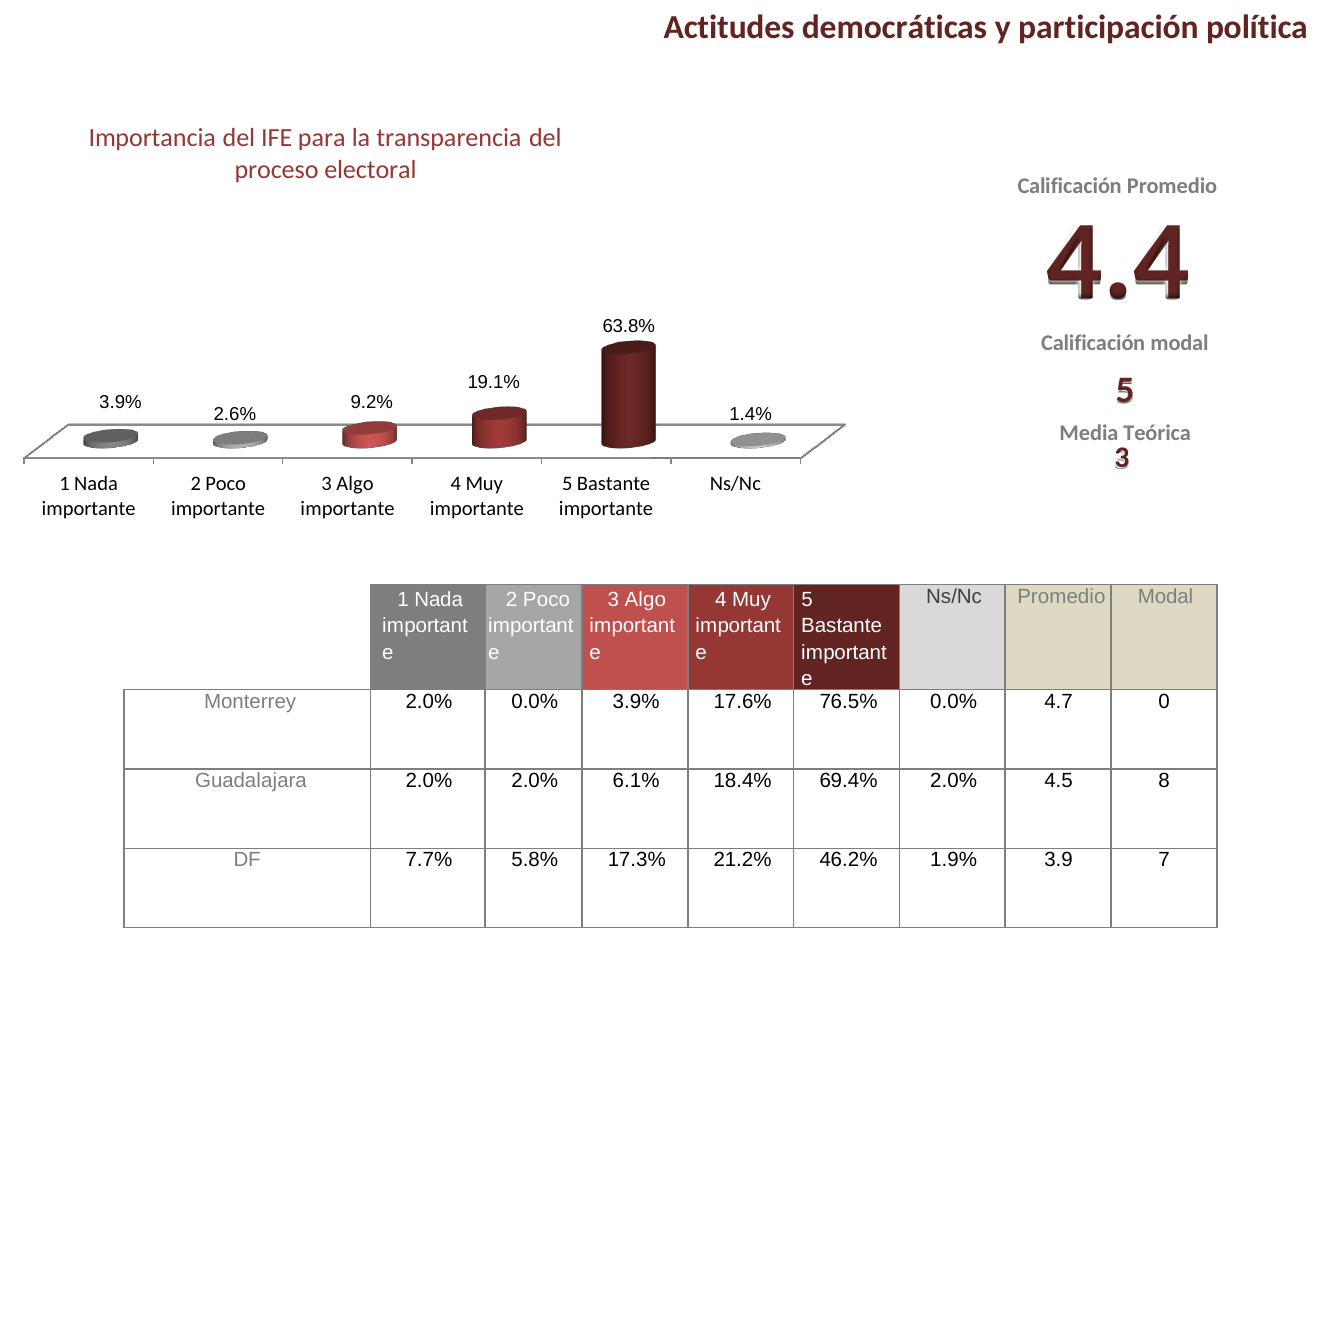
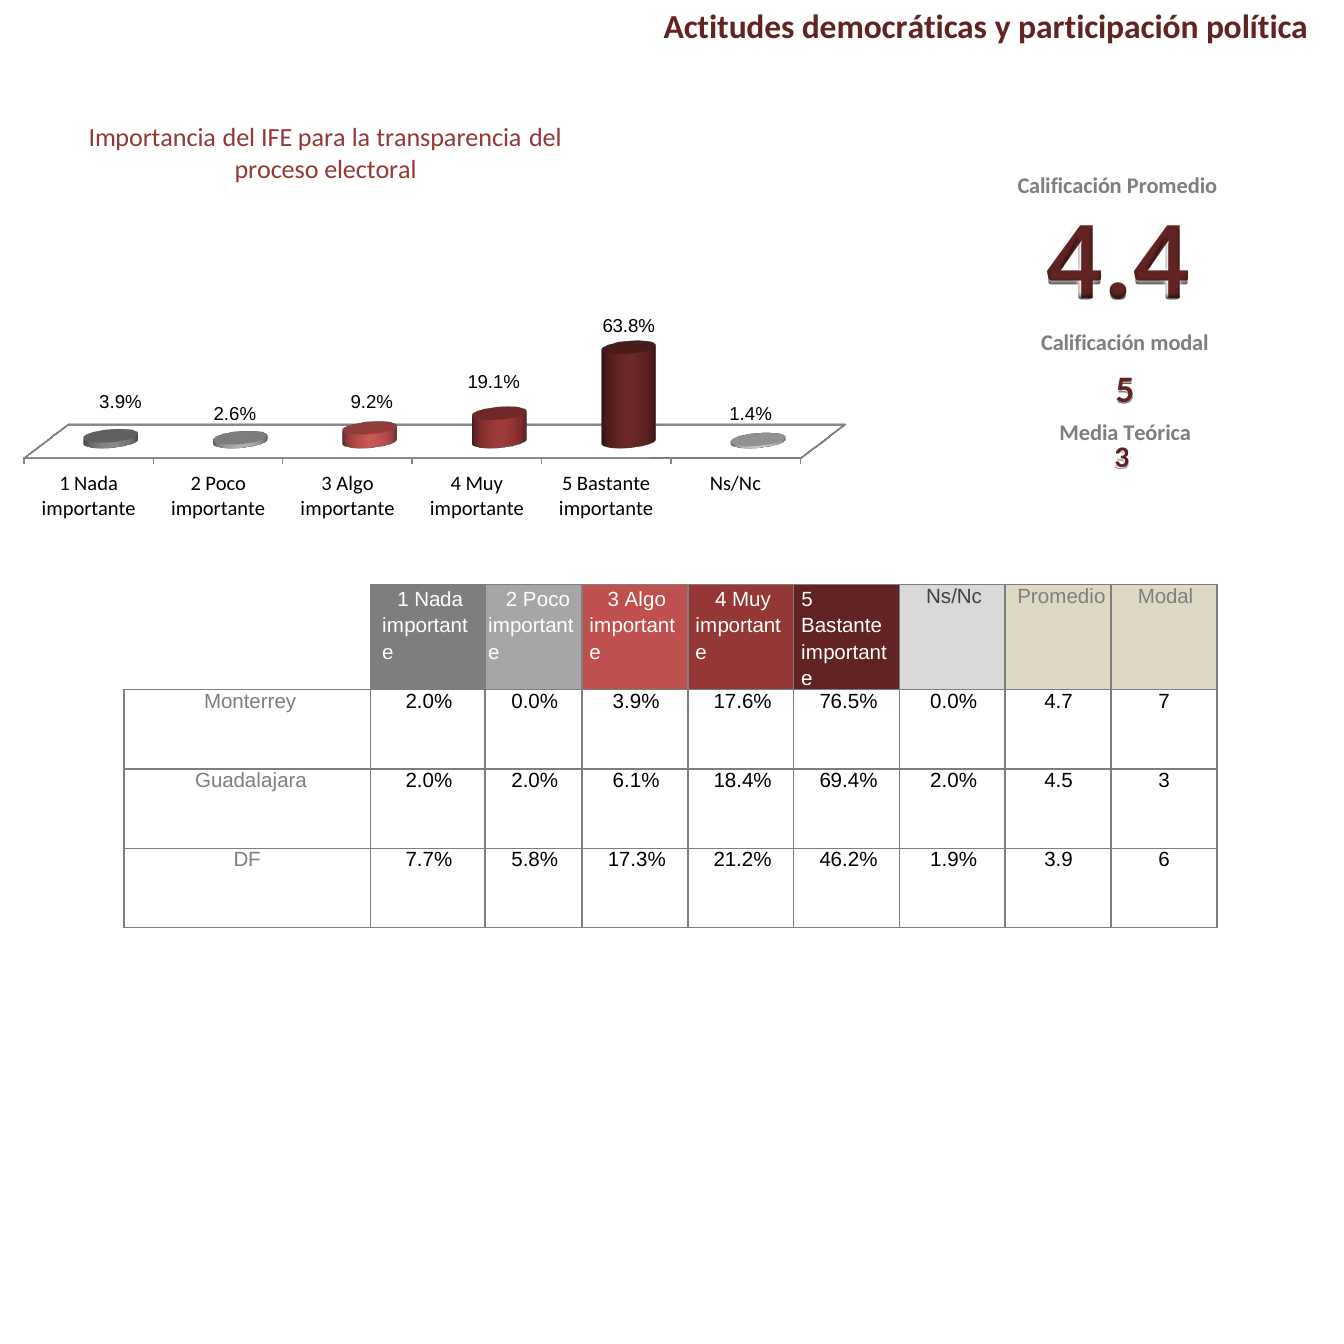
0: 0 -> 7
4.5 8: 8 -> 3
7: 7 -> 6
